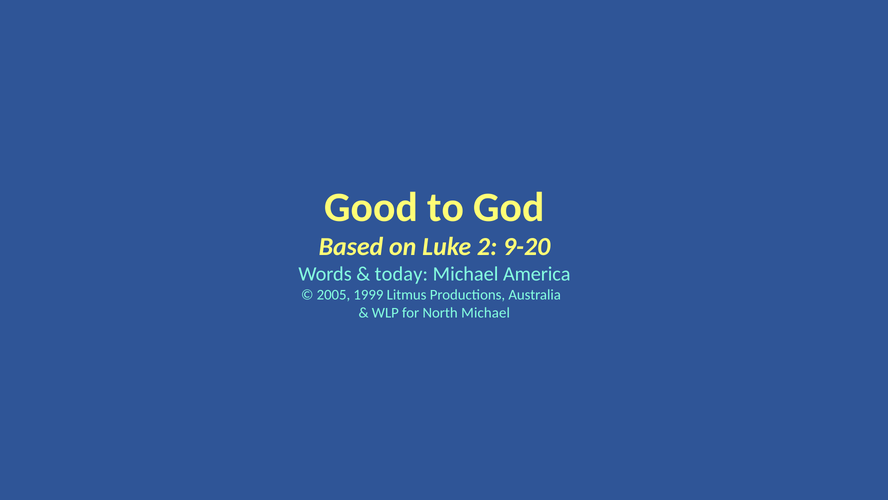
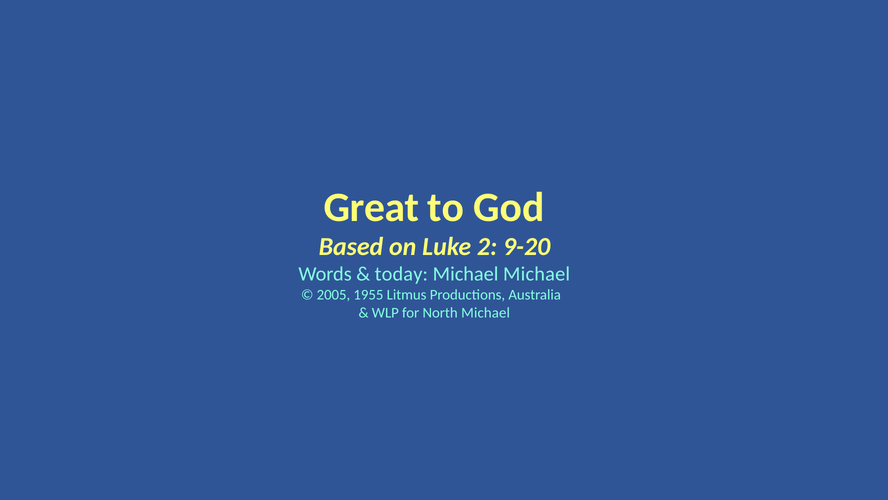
Good: Good -> Great
Michael America: America -> Michael
1999: 1999 -> 1955
